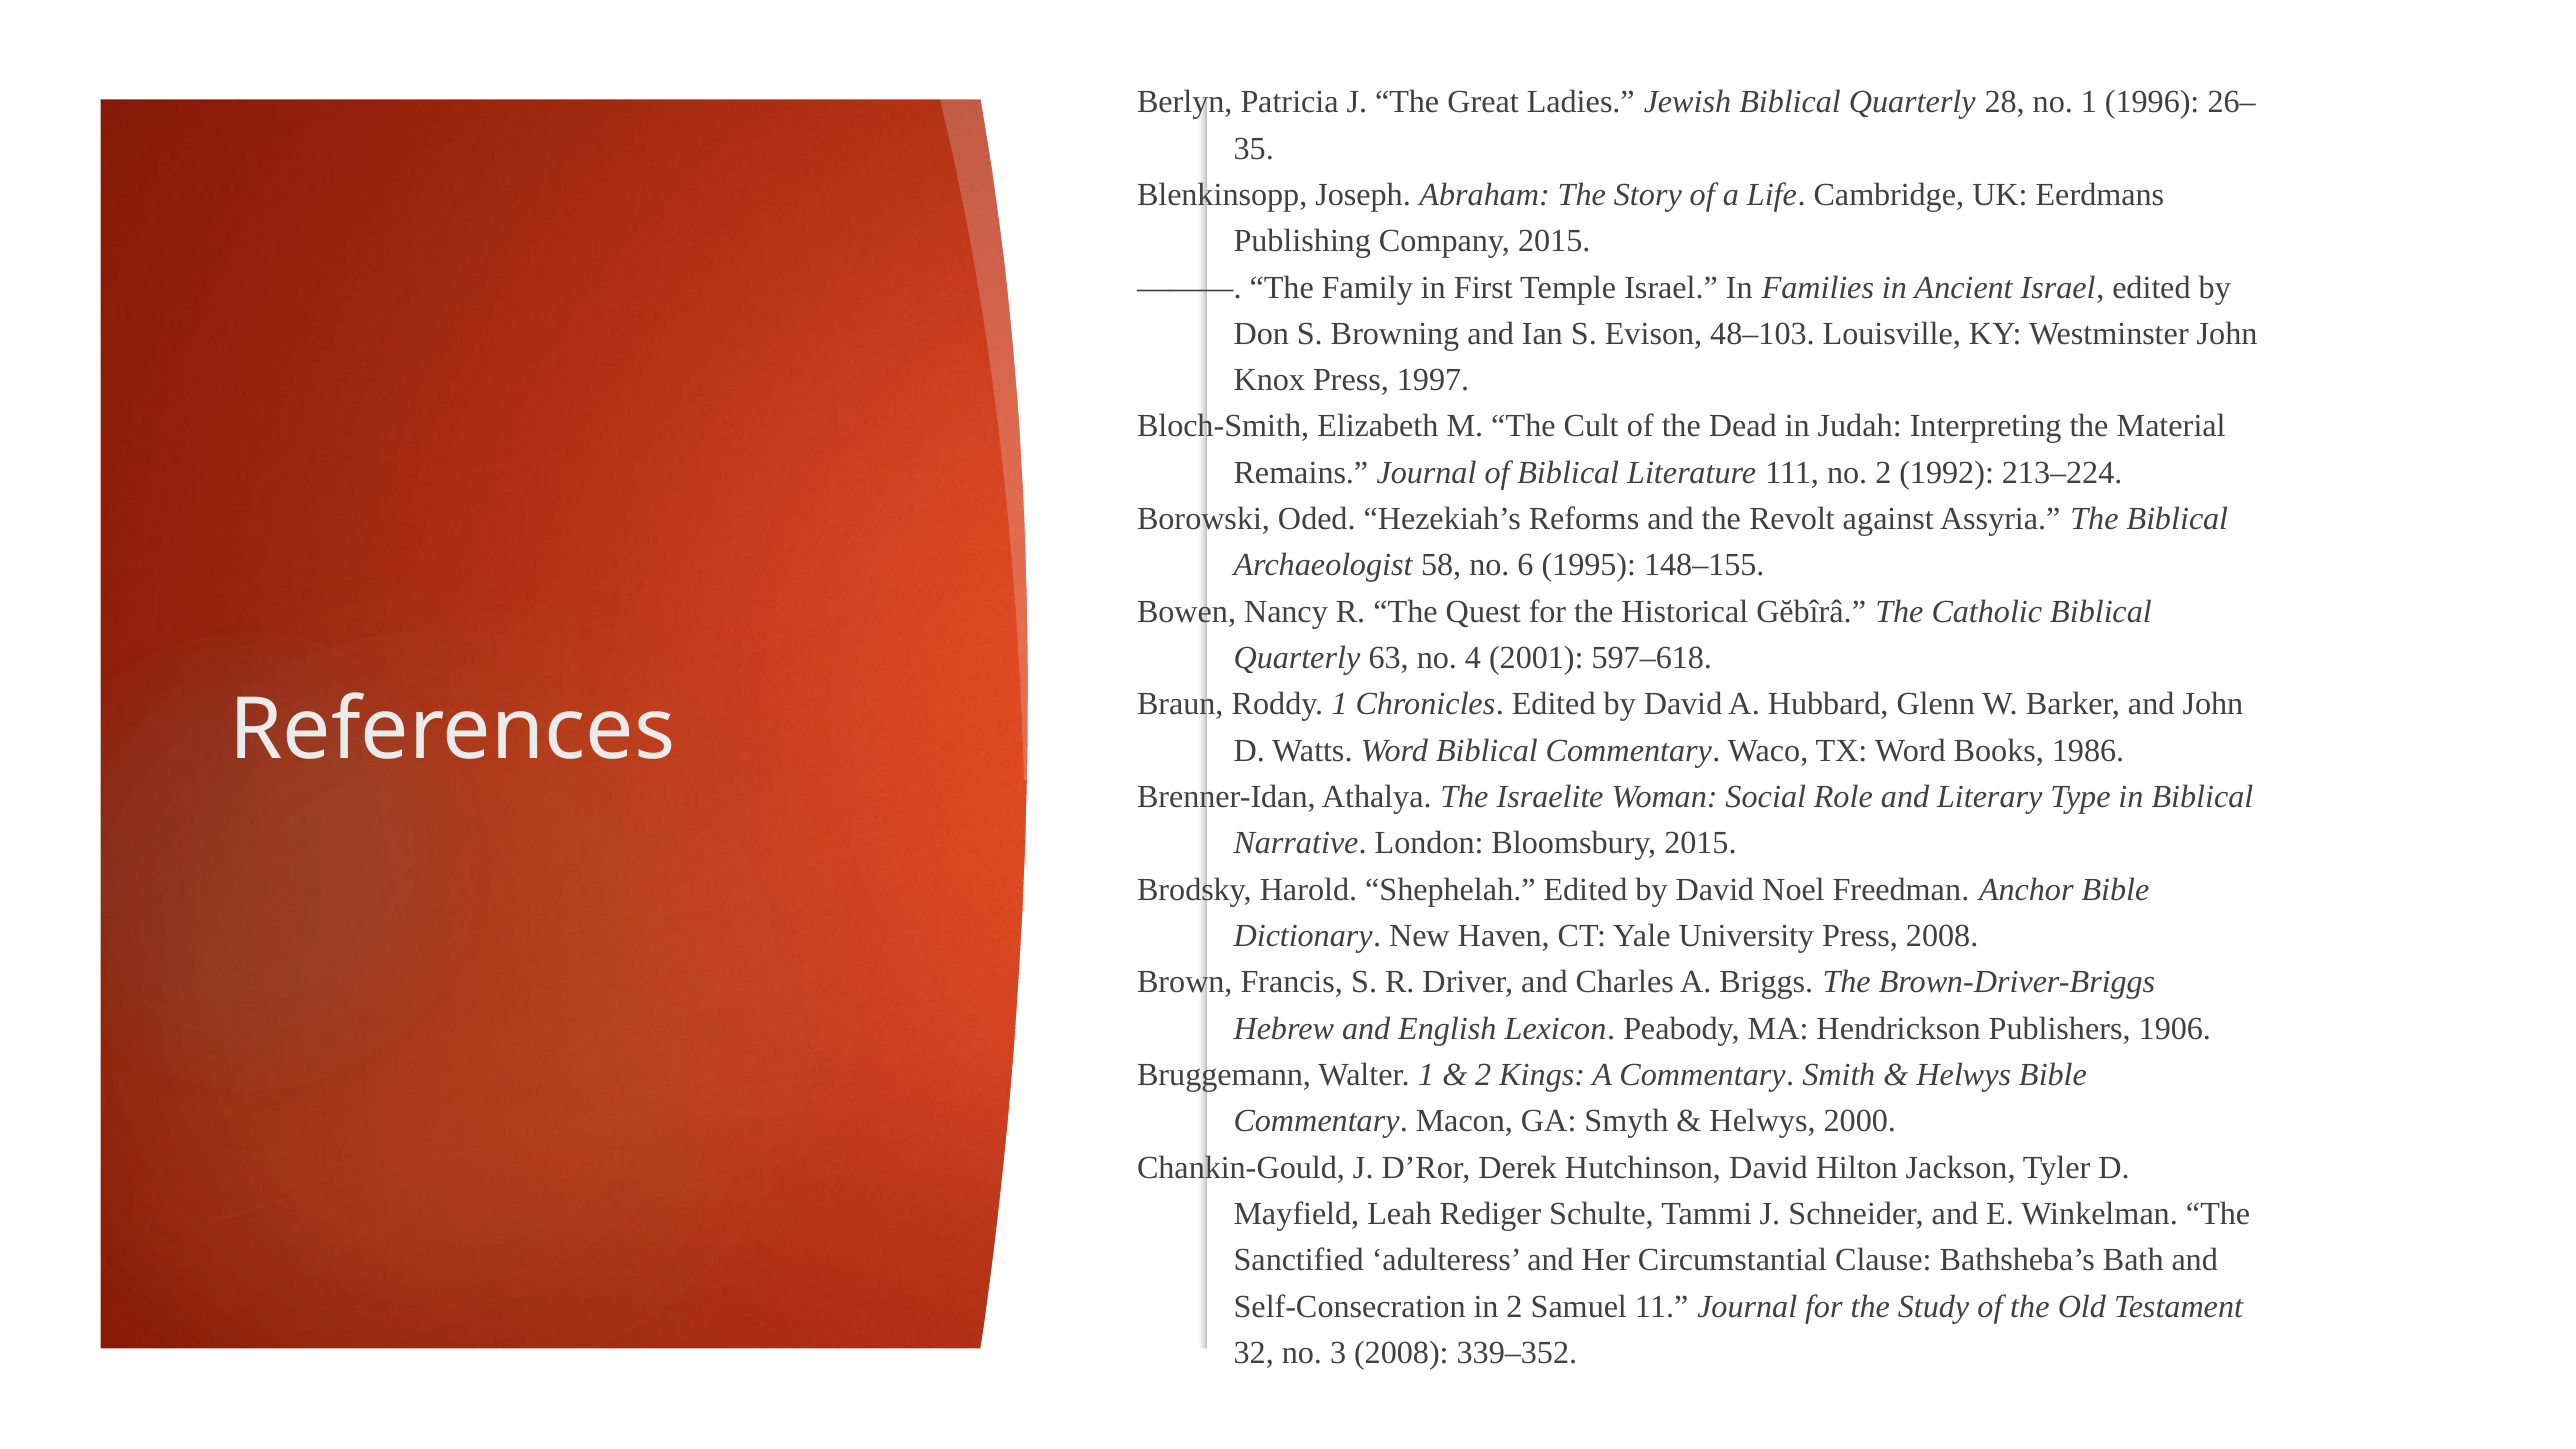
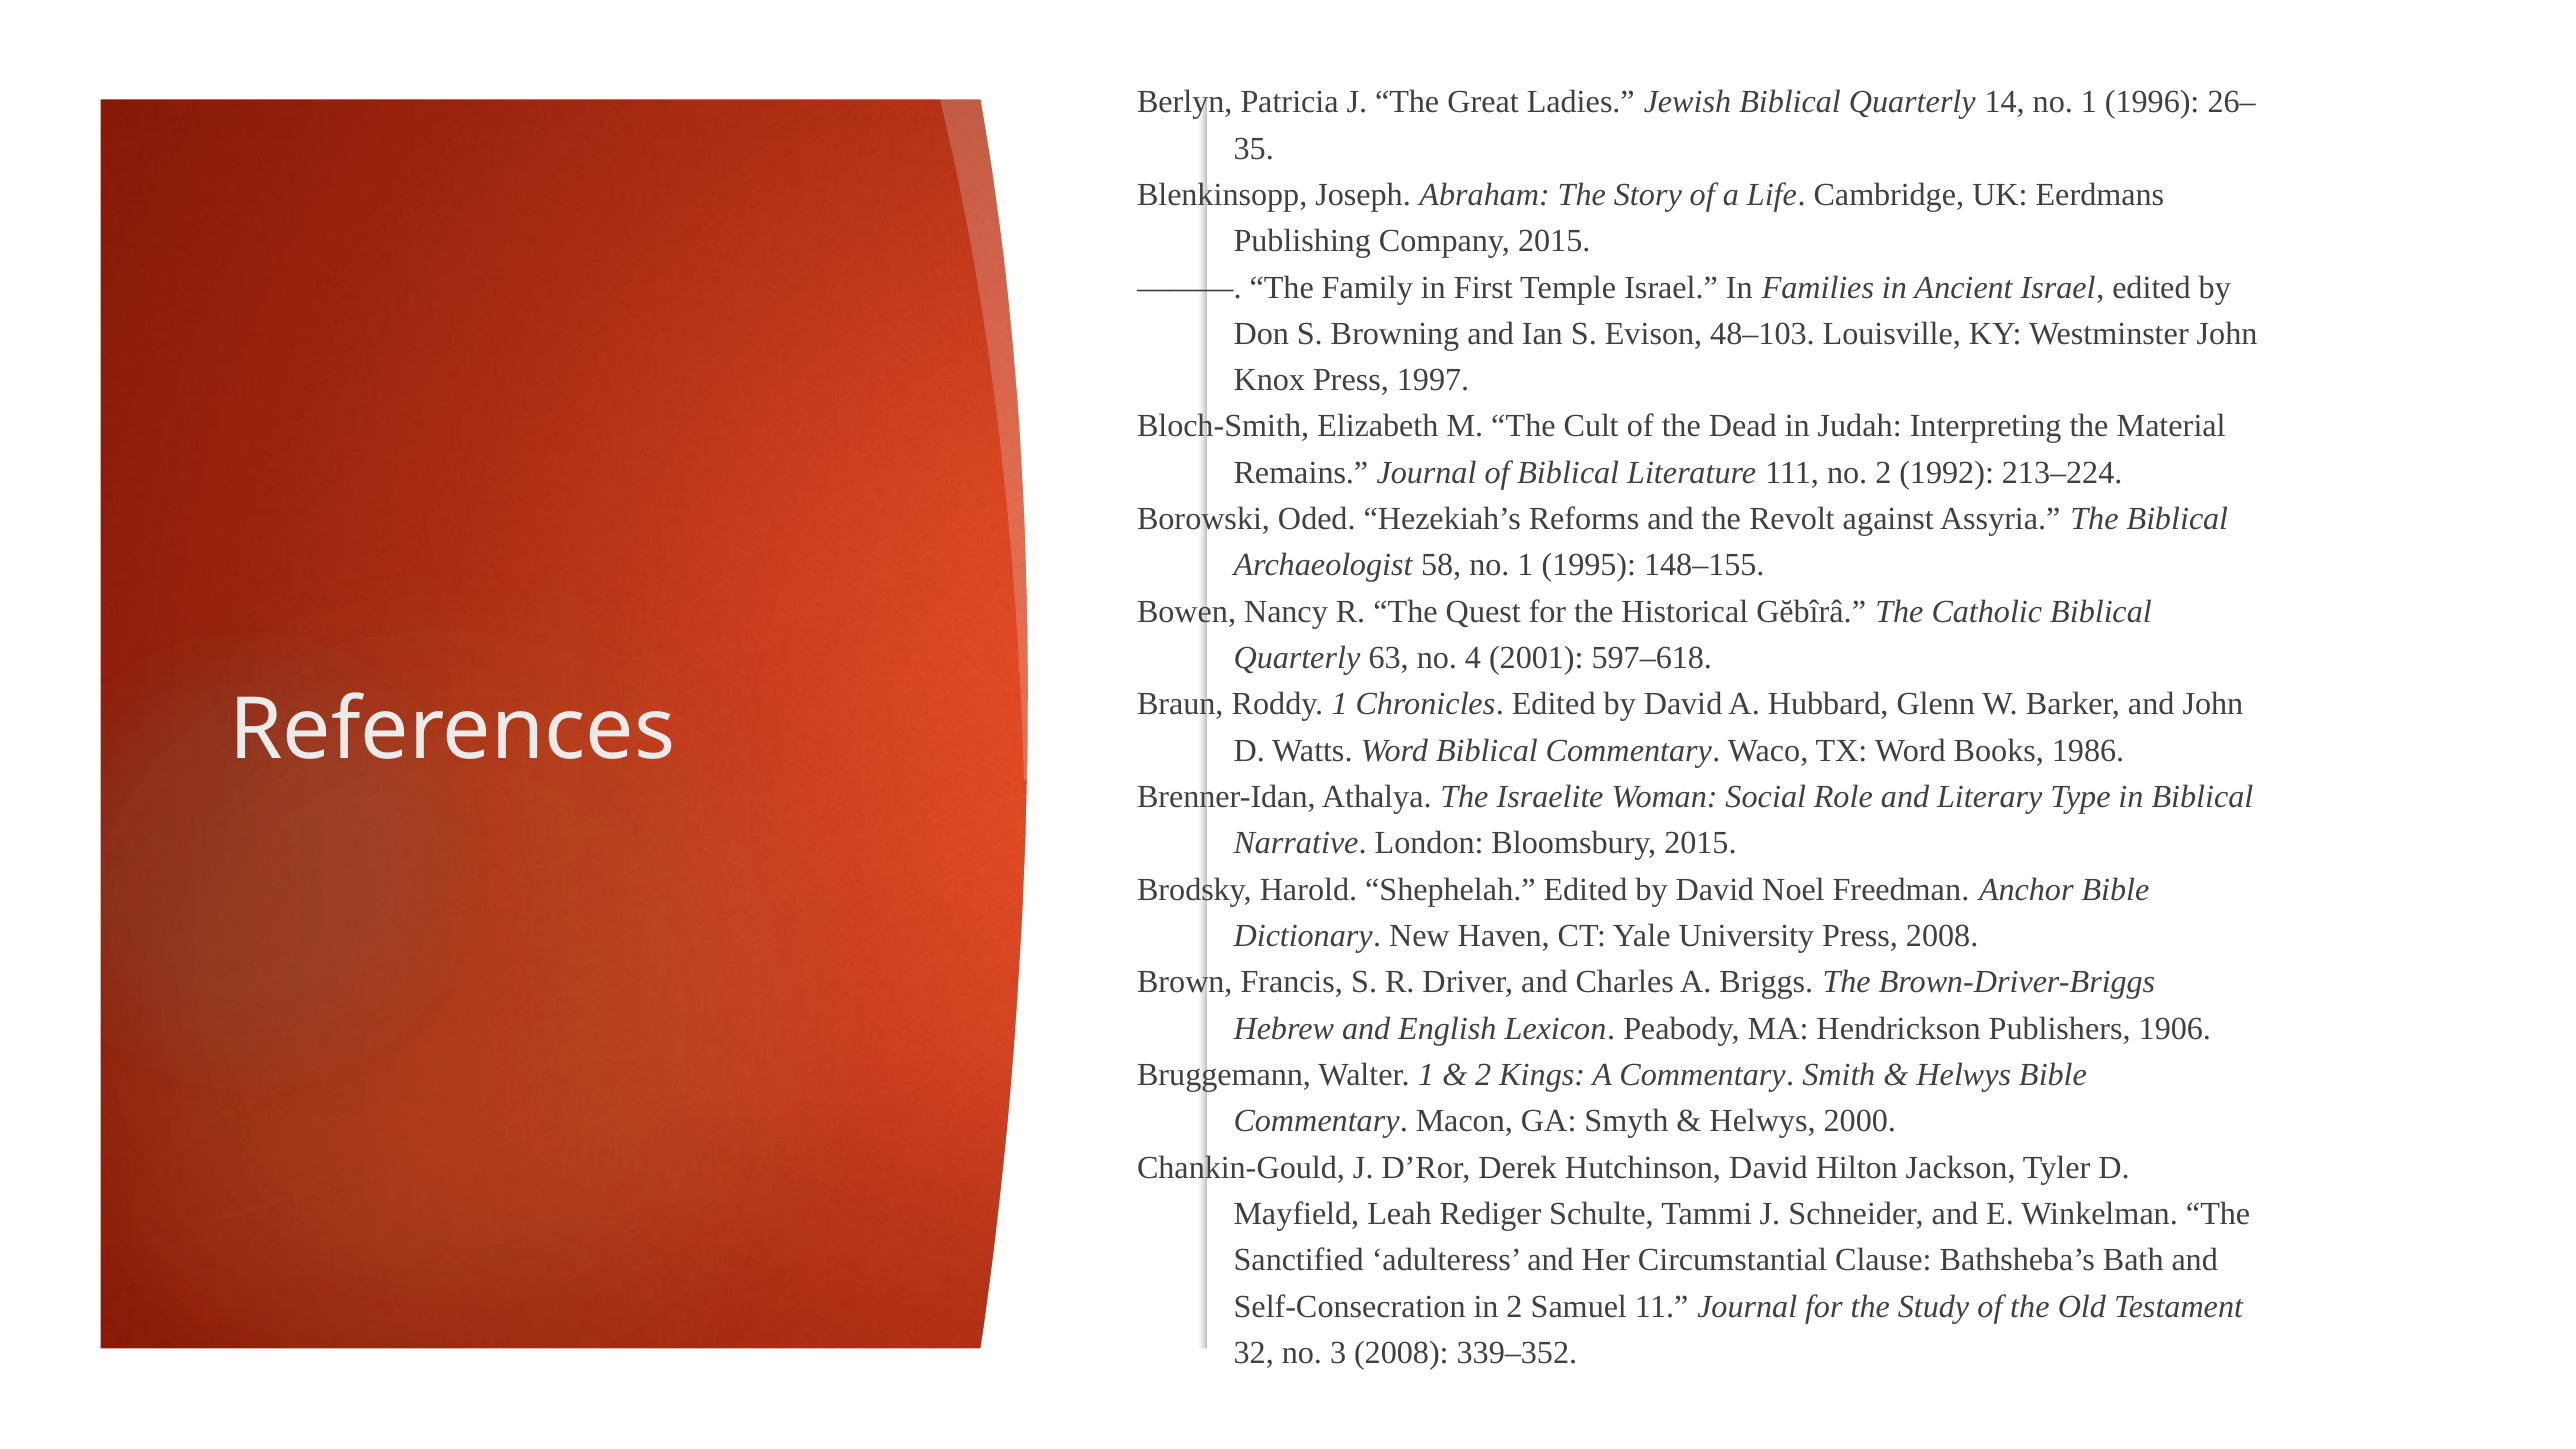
28: 28 -> 14
58 no 6: 6 -> 1
